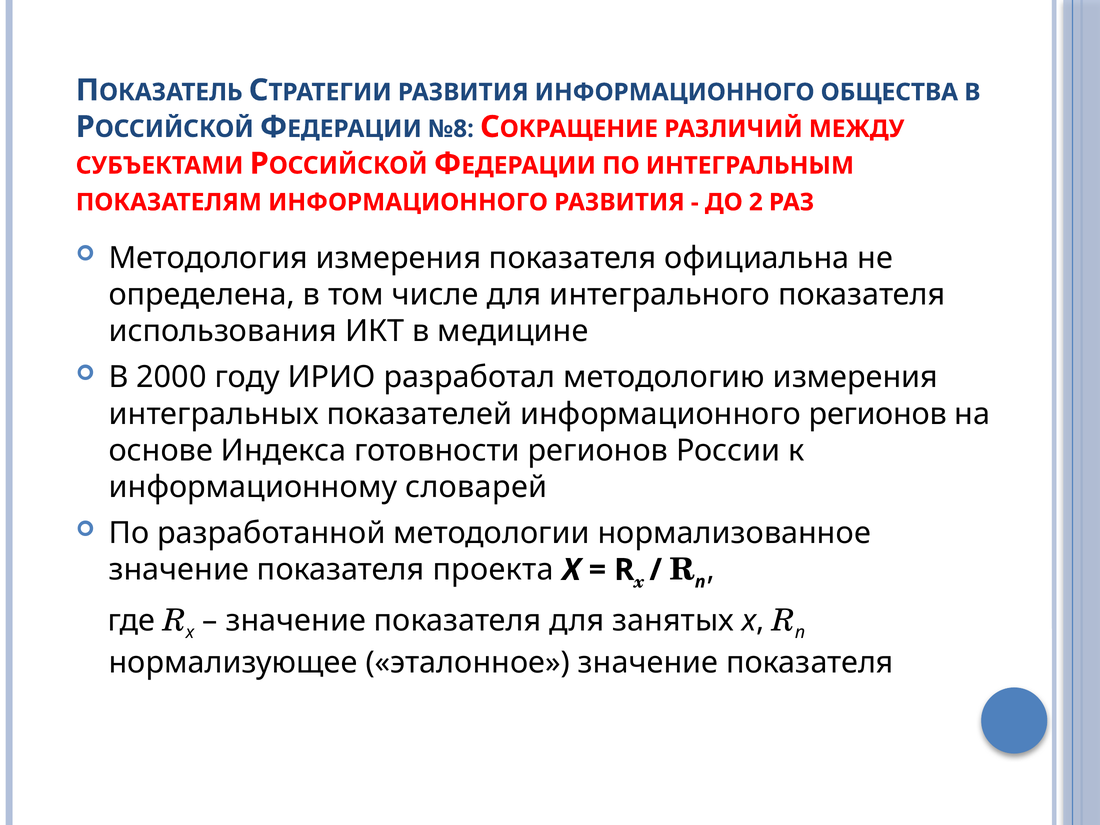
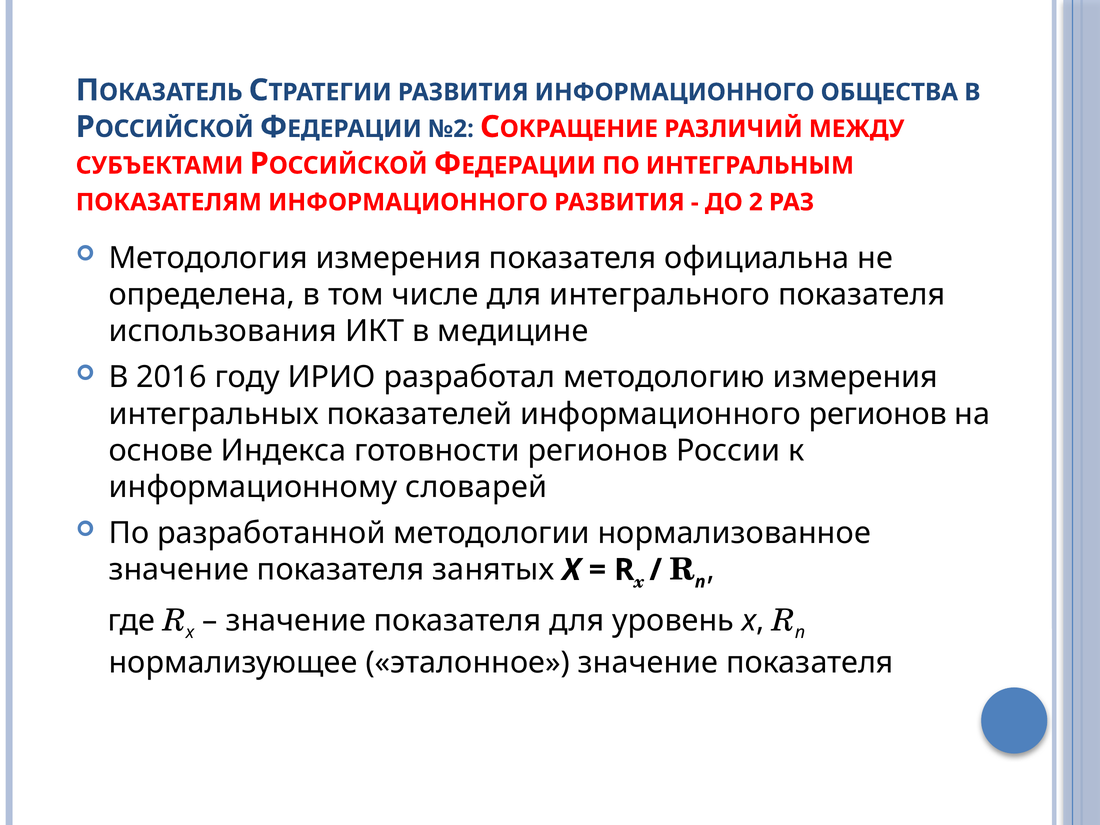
№8: №8 -> №2
2000: 2000 -> 2016
проекта: проекта -> занятых
занятых: занятых -> уровень
